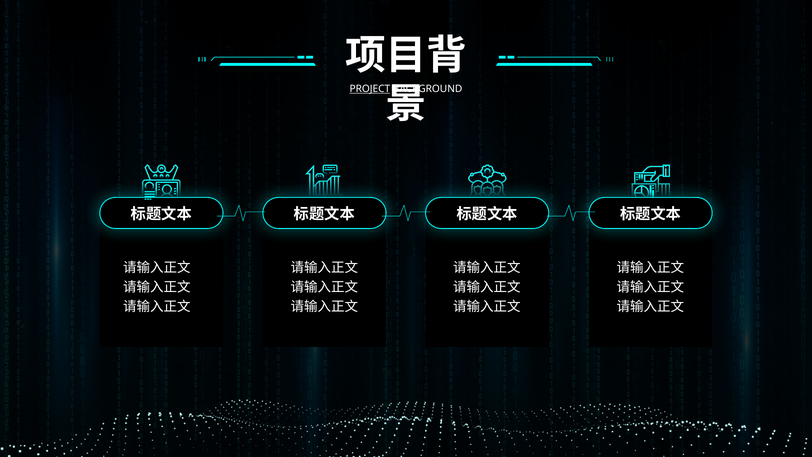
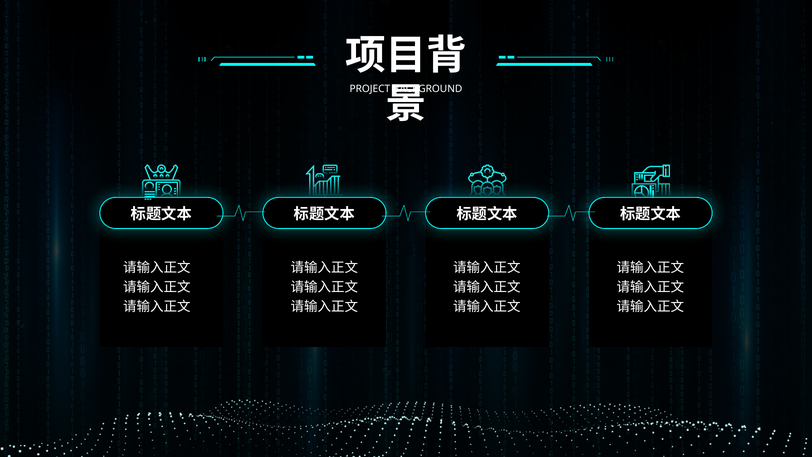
PROJECT underline: present -> none
